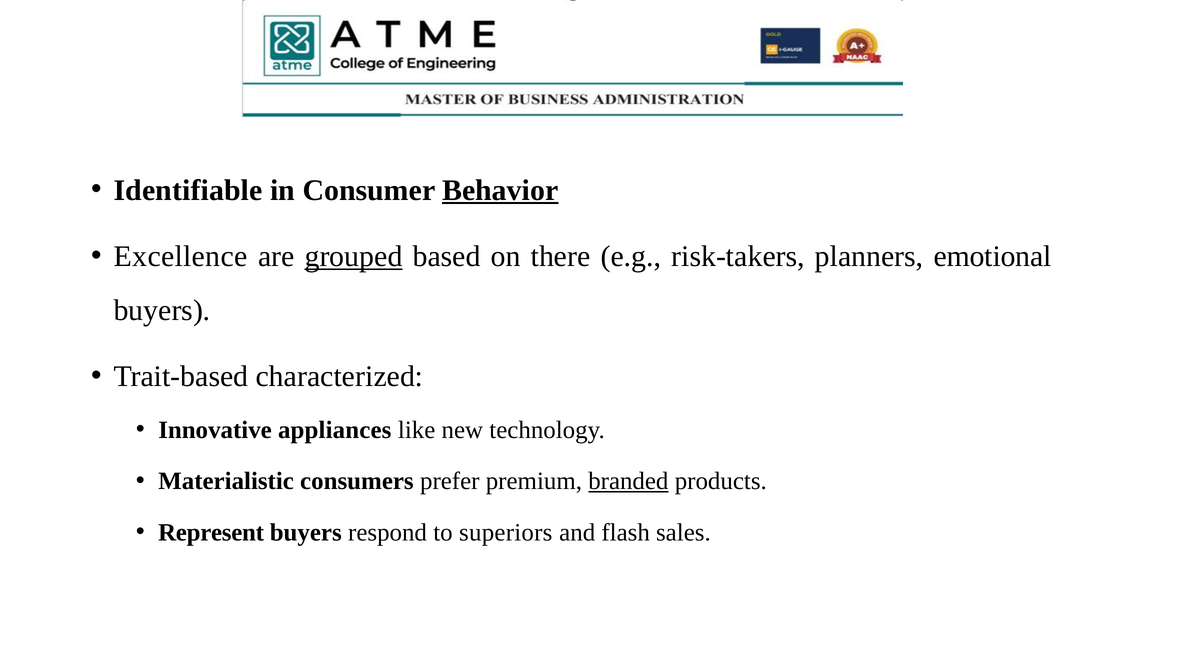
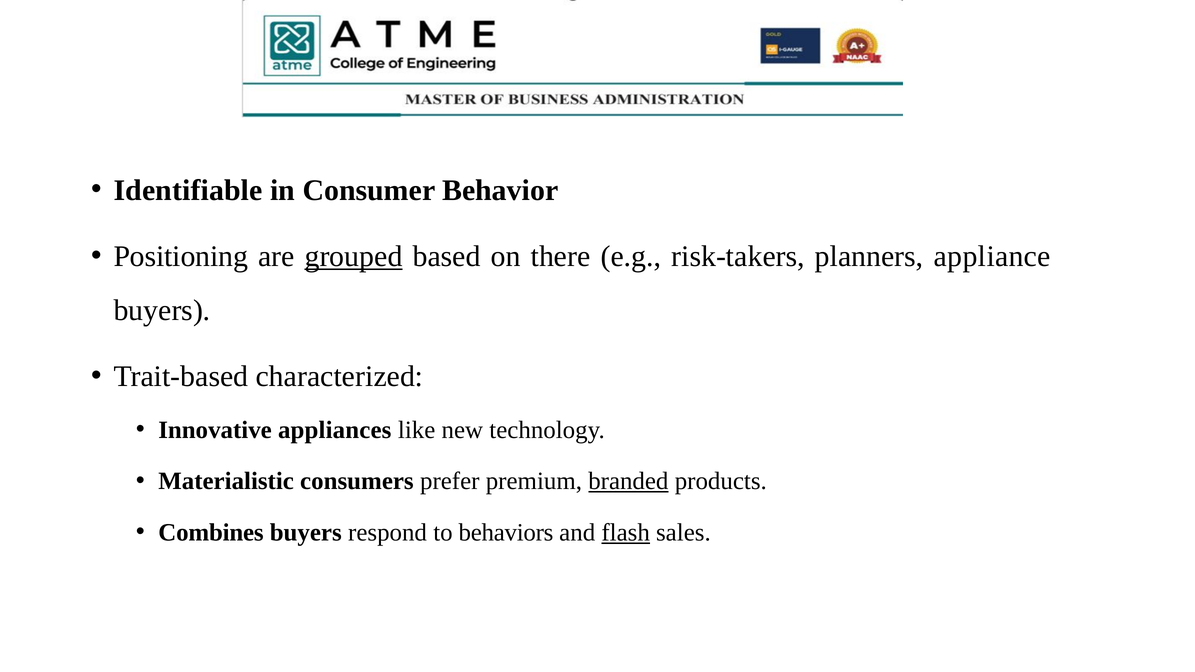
Behavior underline: present -> none
Excellence: Excellence -> Positioning
emotional: emotional -> appliance
Represent: Represent -> Combines
superiors: superiors -> behaviors
flash underline: none -> present
